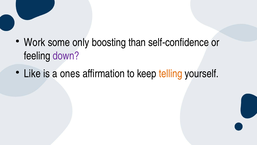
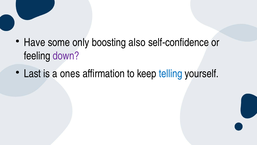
Work: Work -> Have
than: than -> also
Like: Like -> Last
telling colour: orange -> blue
